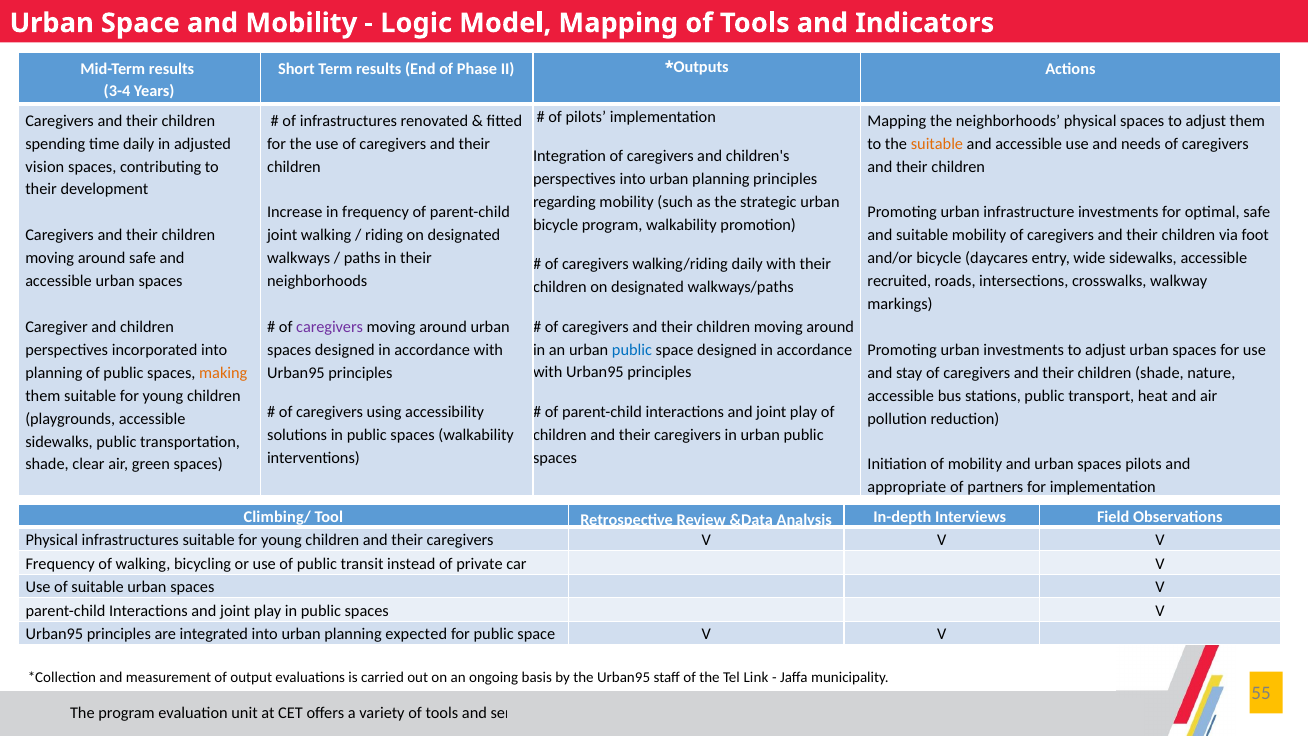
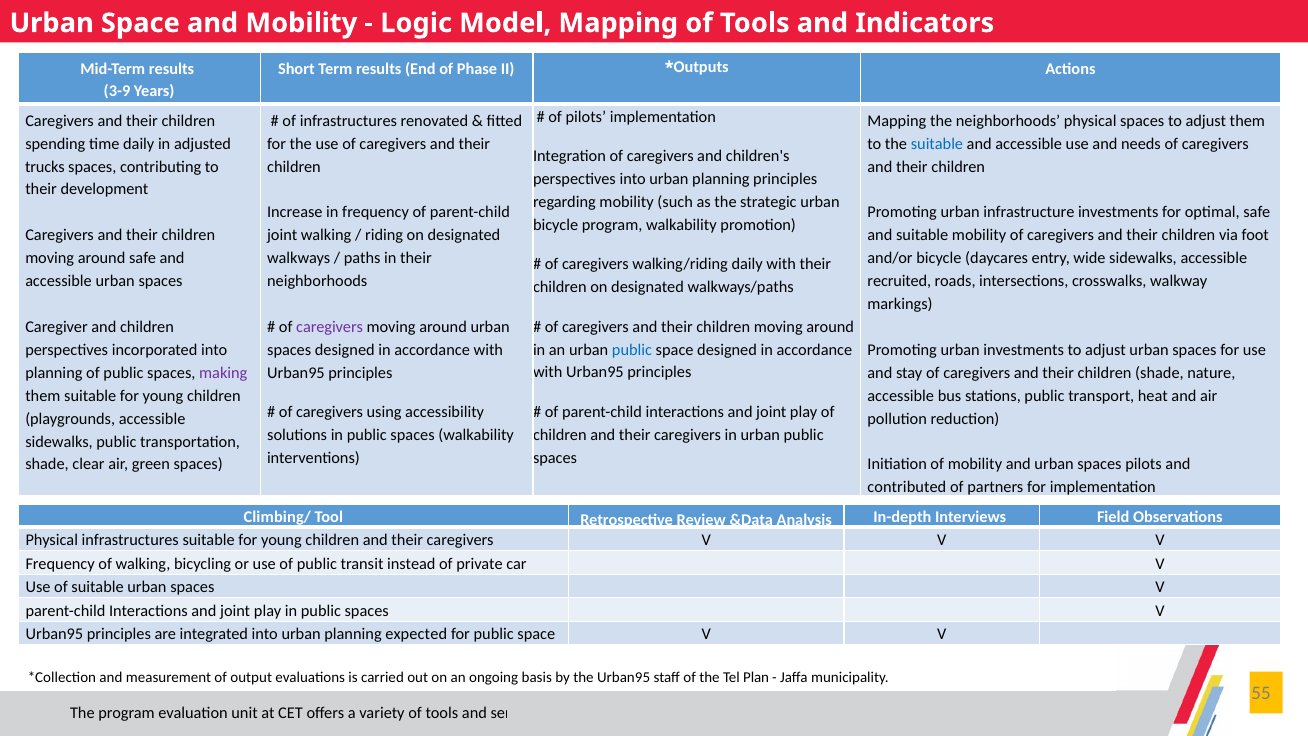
3-4: 3-4 -> 3-9
suitable at (937, 144) colour: orange -> blue
vision: vision -> trucks
making colour: orange -> purple
appropriate: appropriate -> contributed
Link: Link -> Plan
